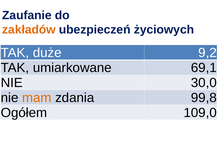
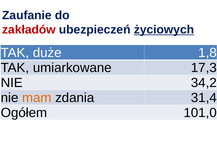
zakładów colour: orange -> red
życiowych underline: none -> present
9,2: 9,2 -> 1,8
69,1: 69,1 -> 17,3
30,0: 30,0 -> 34,2
99,8: 99,8 -> 31,4
109,0: 109,0 -> 101,0
